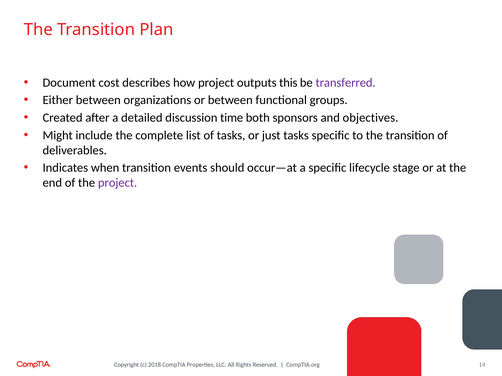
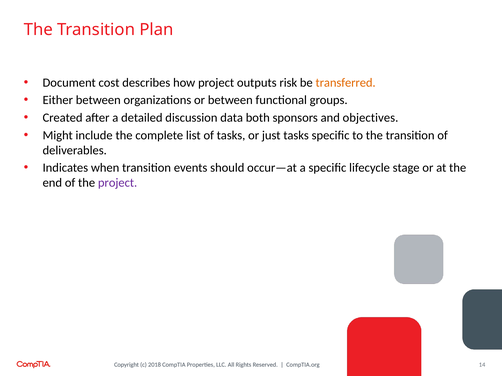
this: this -> risk
transferred colour: purple -> orange
time: time -> data
